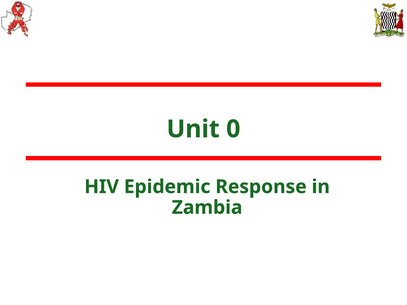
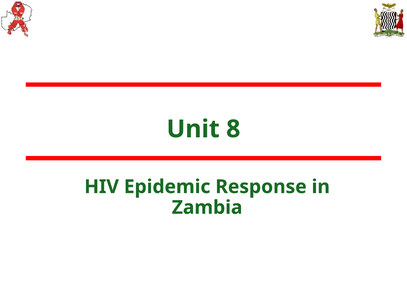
0: 0 -> 8
